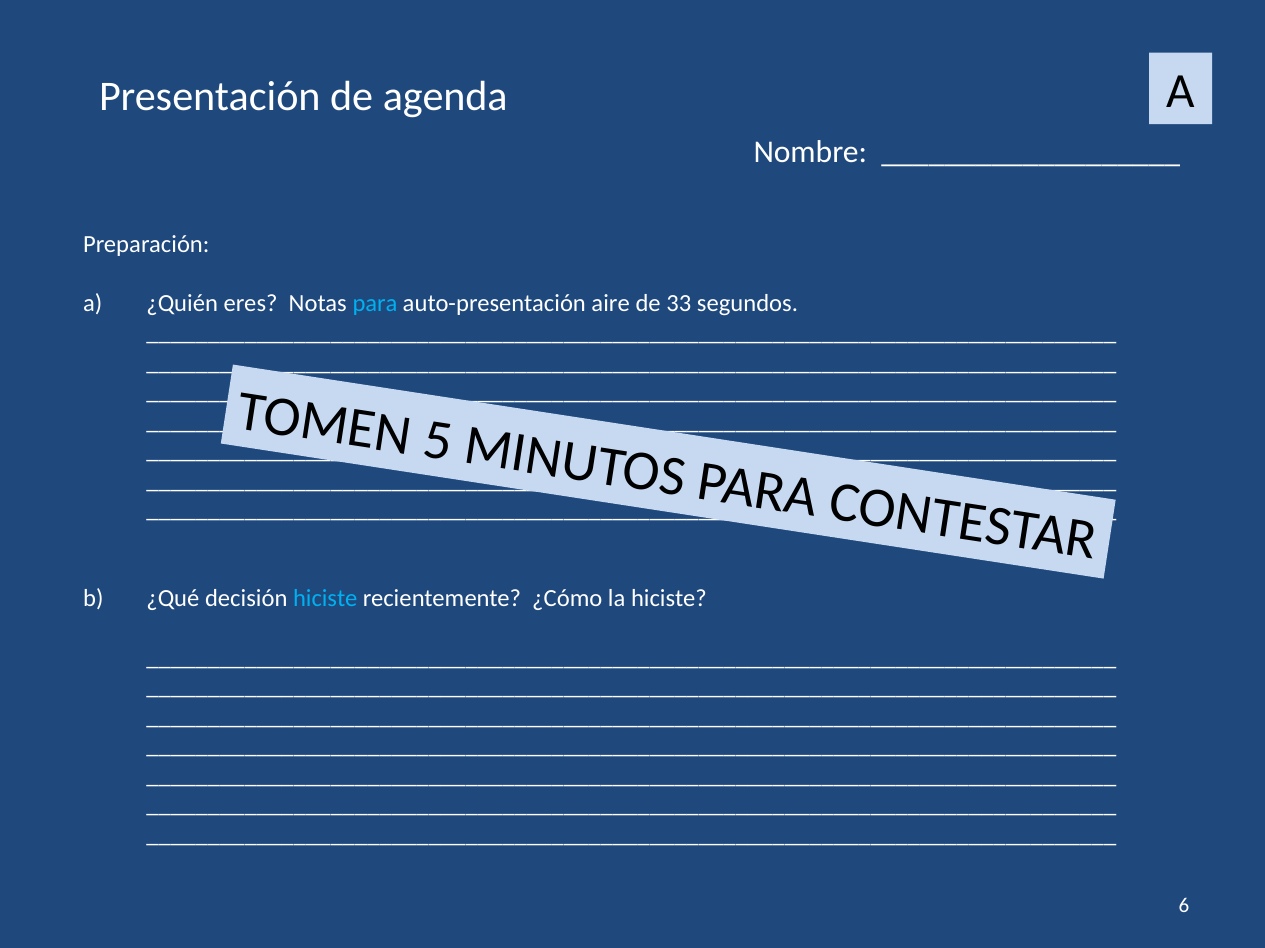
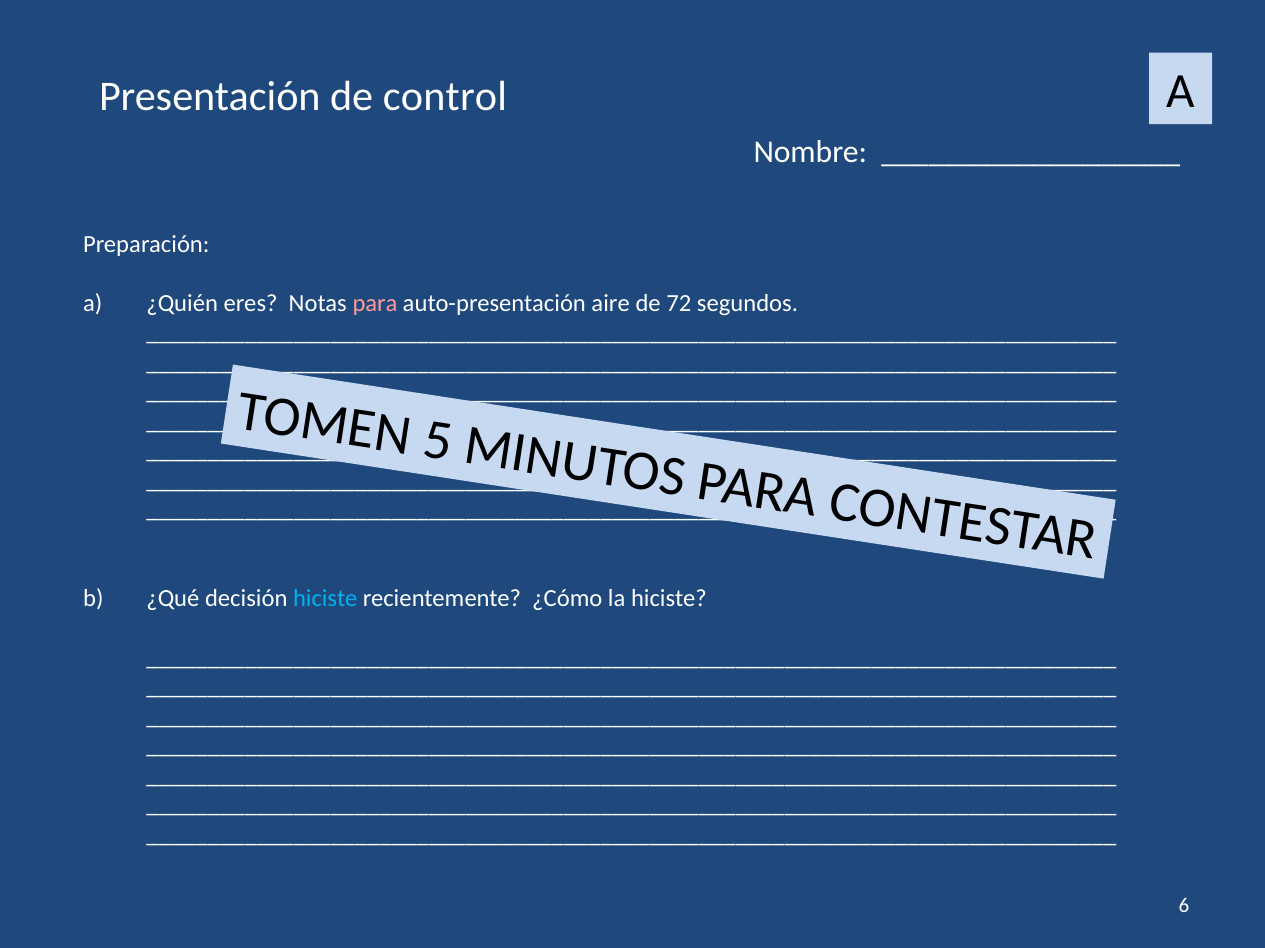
agenda: agenda -> control
para colour: light blue -> pink
33: 33 -> 72
